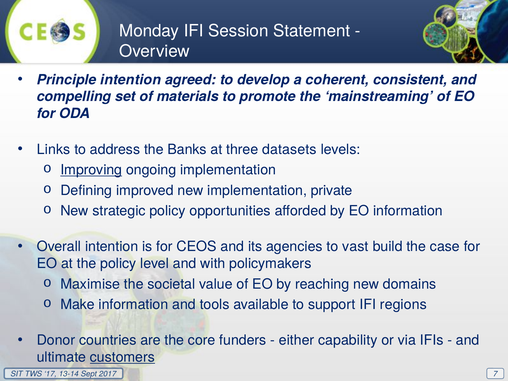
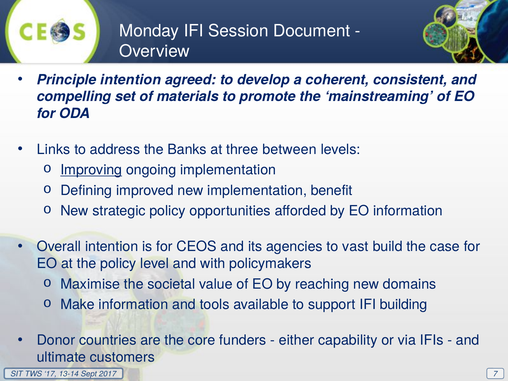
Statement: Statement -> Document
datasets: datasets -> between
private: private -> benefit
regions: regions -> building
customers underline: present -> none
